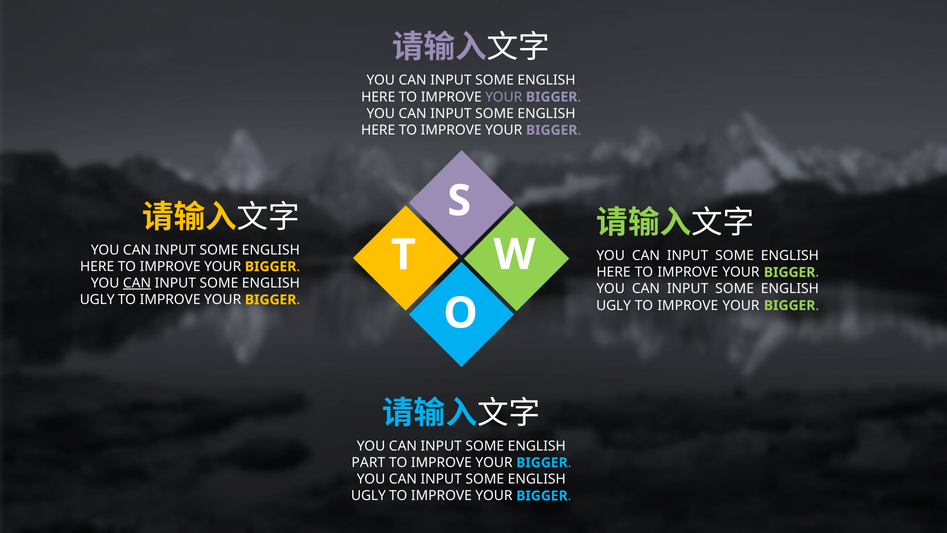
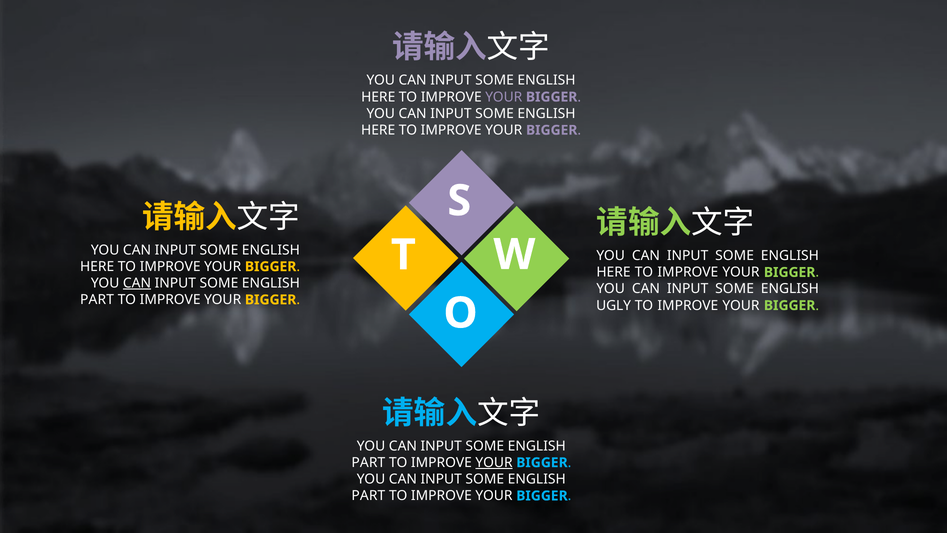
UGLY at (97, 300): UGLY -> PART
YOUR at (494, 462) underline: none -> present
UGLY at (369, 496): UGLY -> PART
